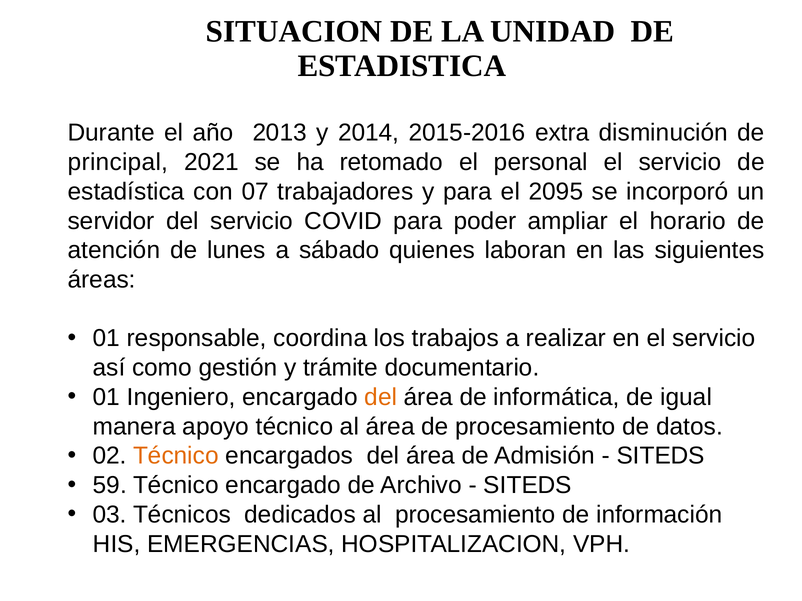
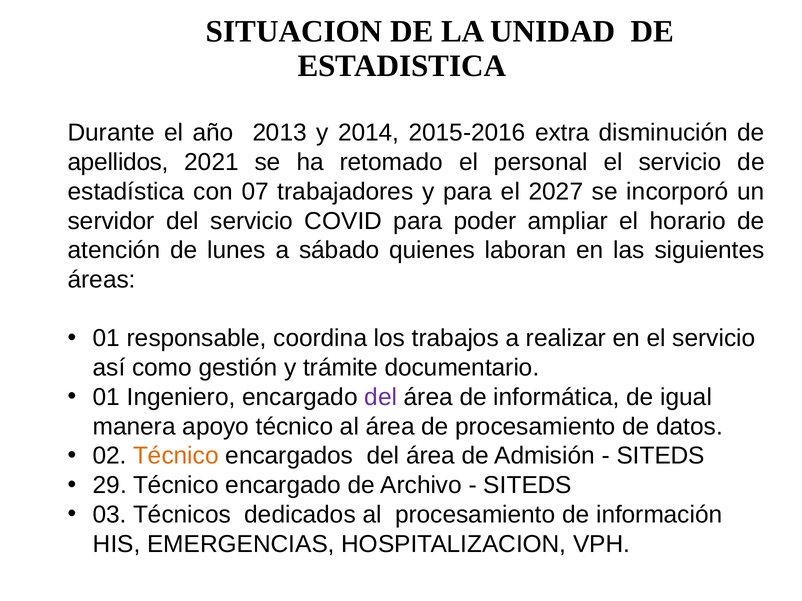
principal: principal -> apellidos
2095: 2095 -> 2027
del at (381, 397) colour: orange -> purple
59: 59 -> 29
